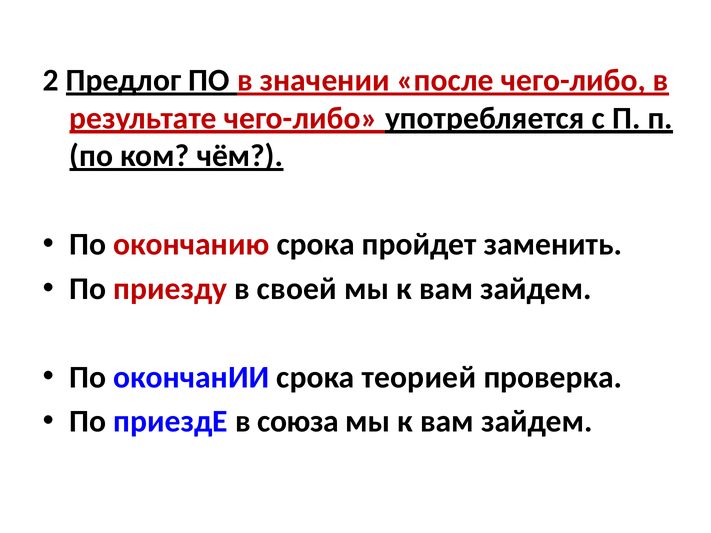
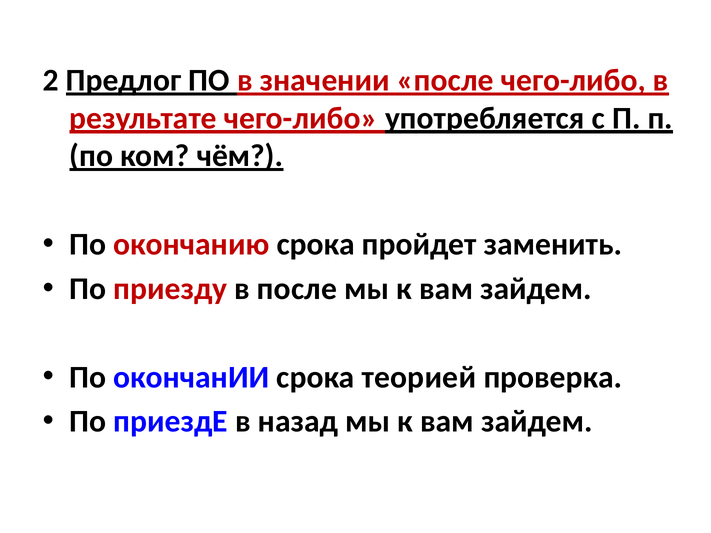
в своей: своей -> после
союза: союза -> назад
